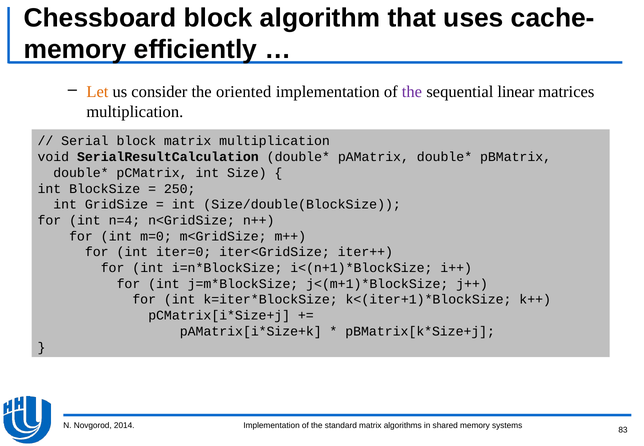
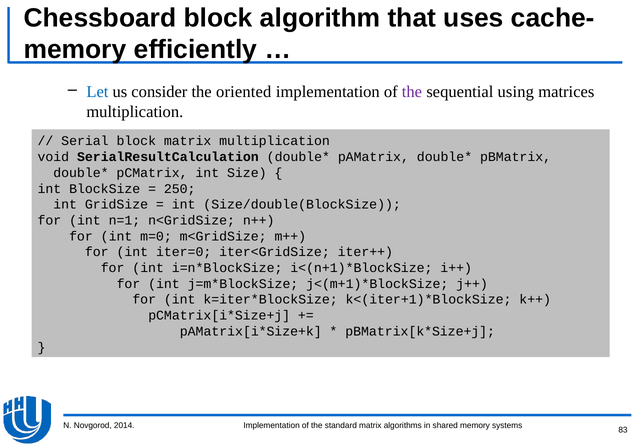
Let colour: orange -> blue
linear: linear -> using
n=4: n=4 -> n=1
